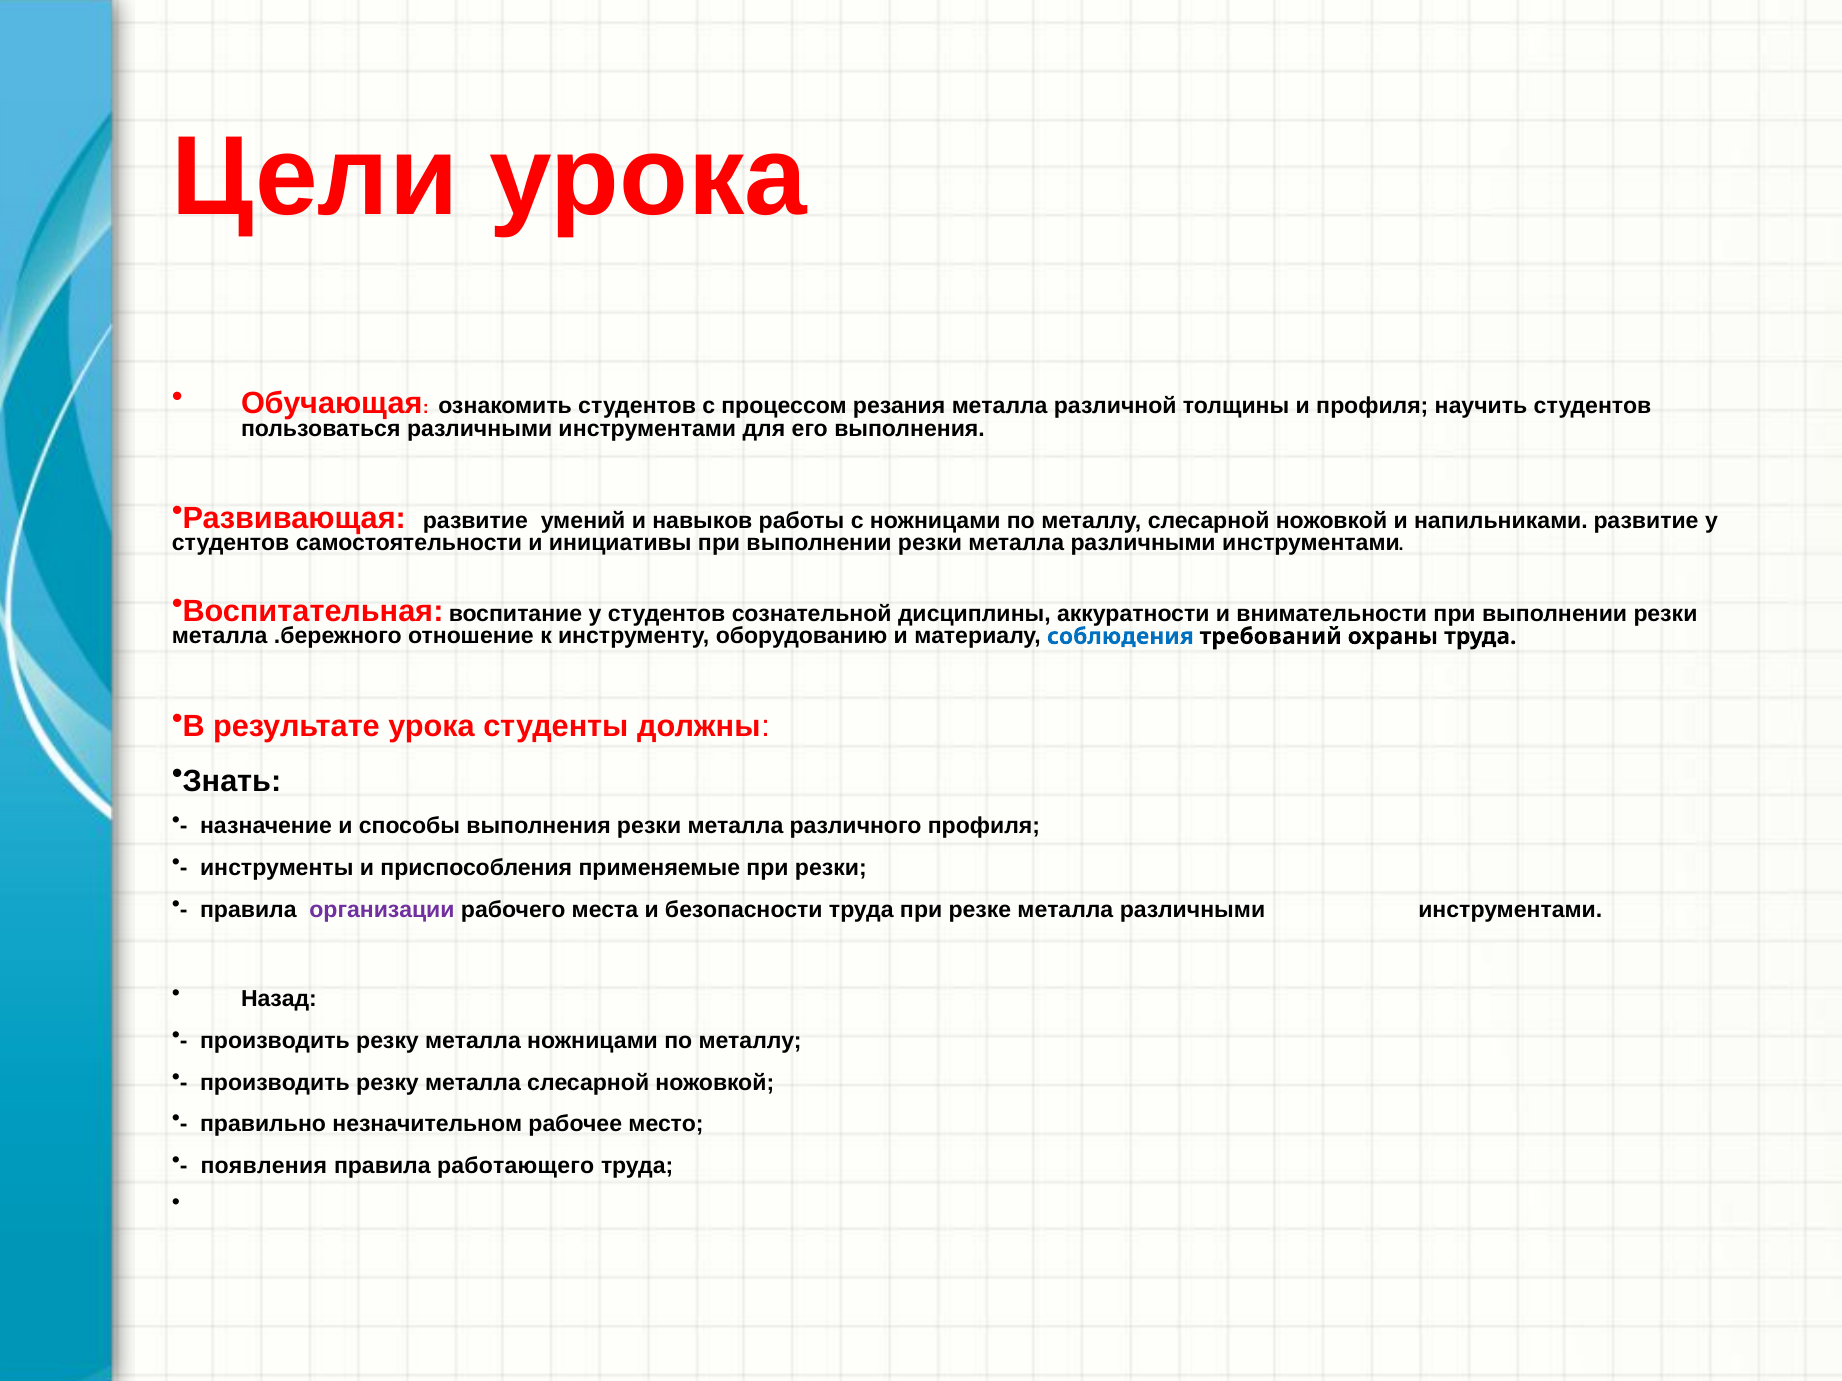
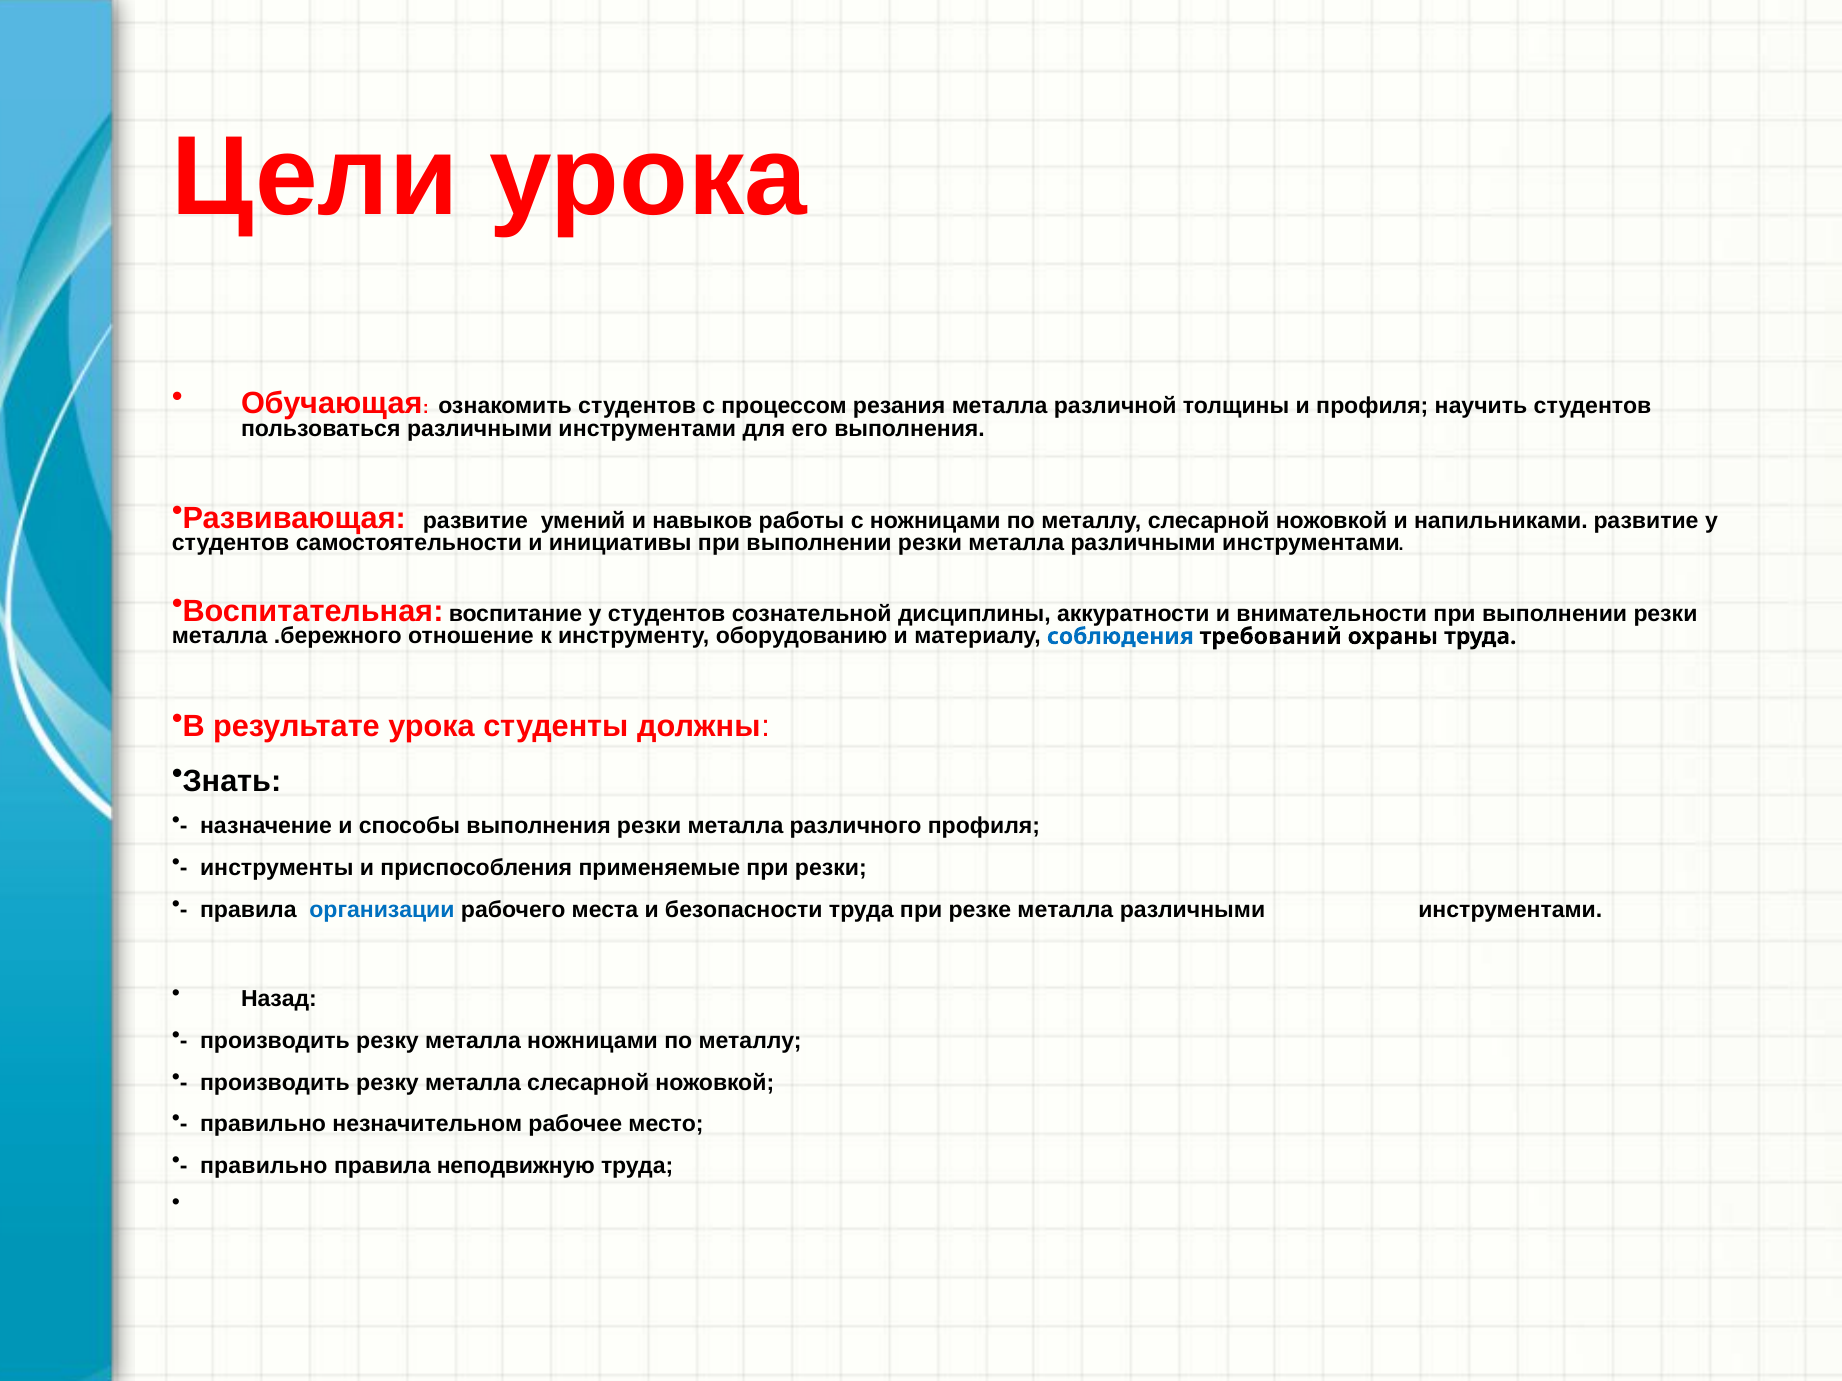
организации colour: purple -> blue
появления at (264, 1166): появления -> правильно
работающего: работающего -> неподвижную
